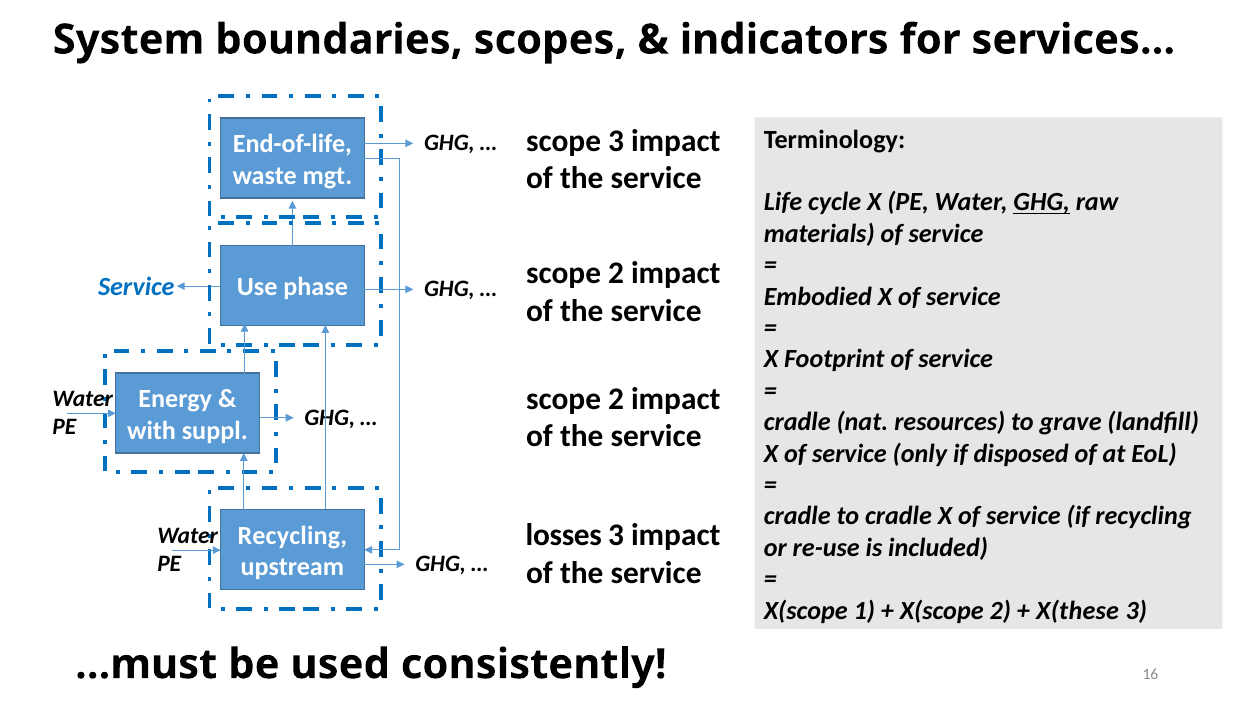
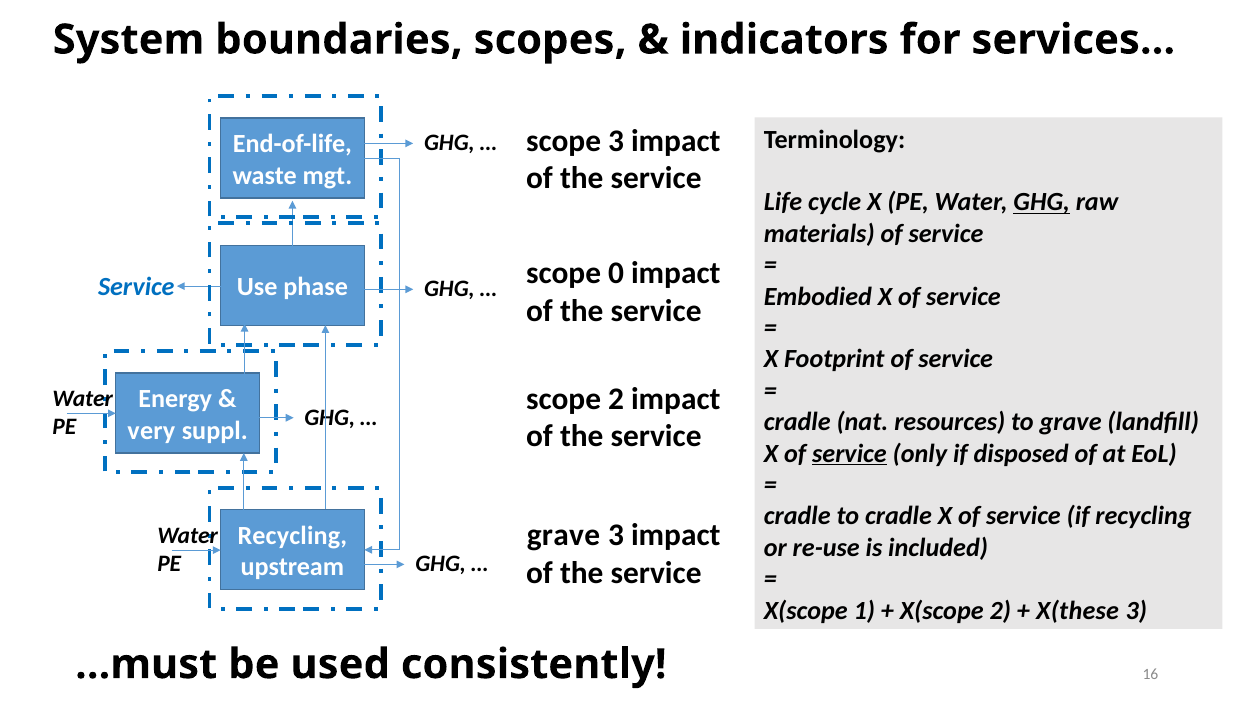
phase scope 2: 2 -> 0
with: with -> very
service at (849, 453) underline: none -> present
losses at (564, 535): losses -> grave
